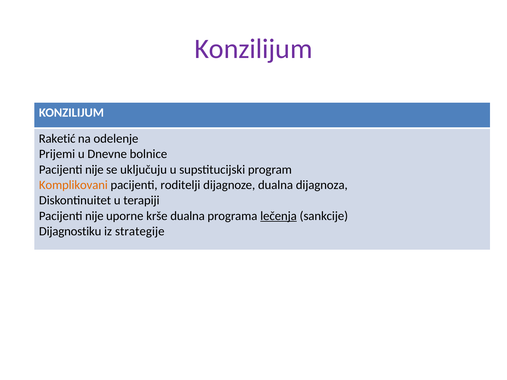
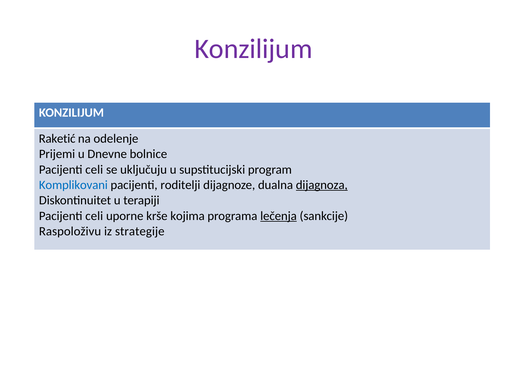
nije at (94, 170): nije -> celi
Komplikovani colour: orange -> blue
dijagnoza underline: none -> present
nije at (94, 216): nije -> celi
krše dualna: dualna -> kojima
Dijagnostiku: Dijagnostiku -> Raspoloživu
